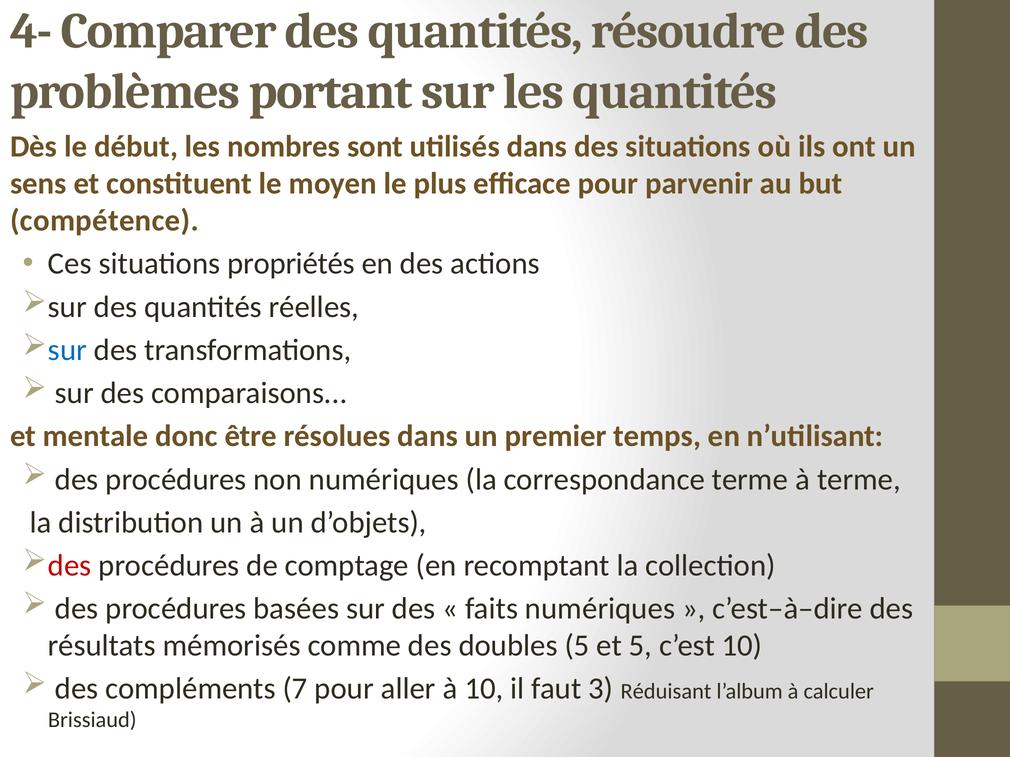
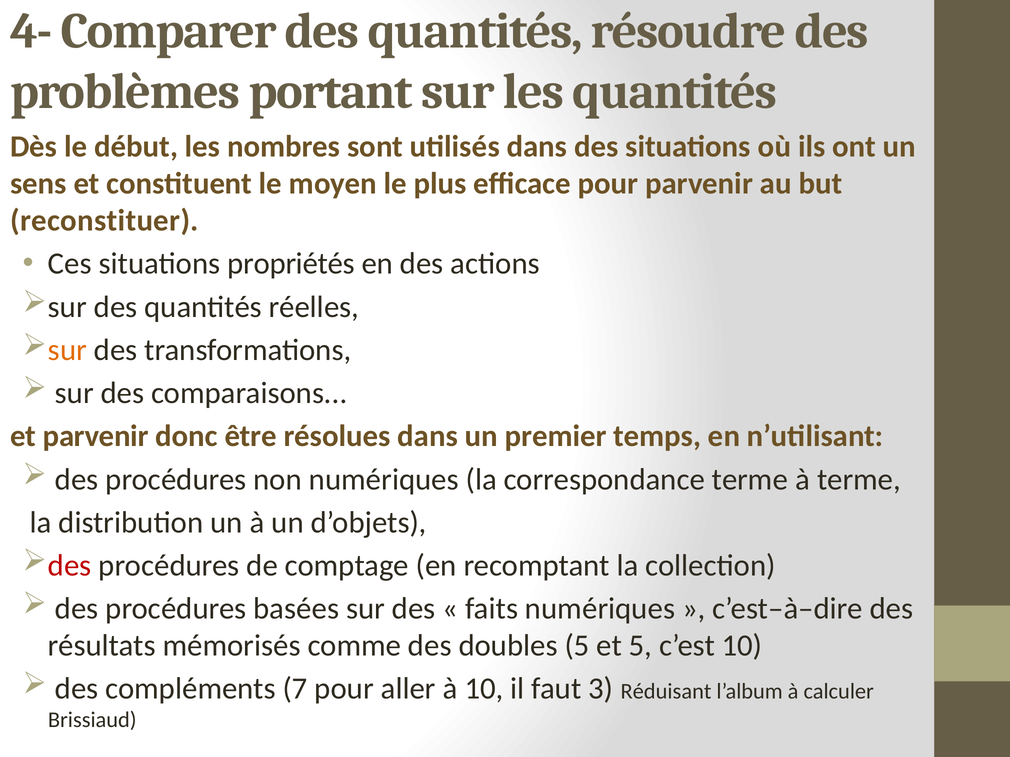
compétence: compétence -> reconstituer
sur at (67, 350) colour: blue -> orange
et mentale: mentale -> parvenir
